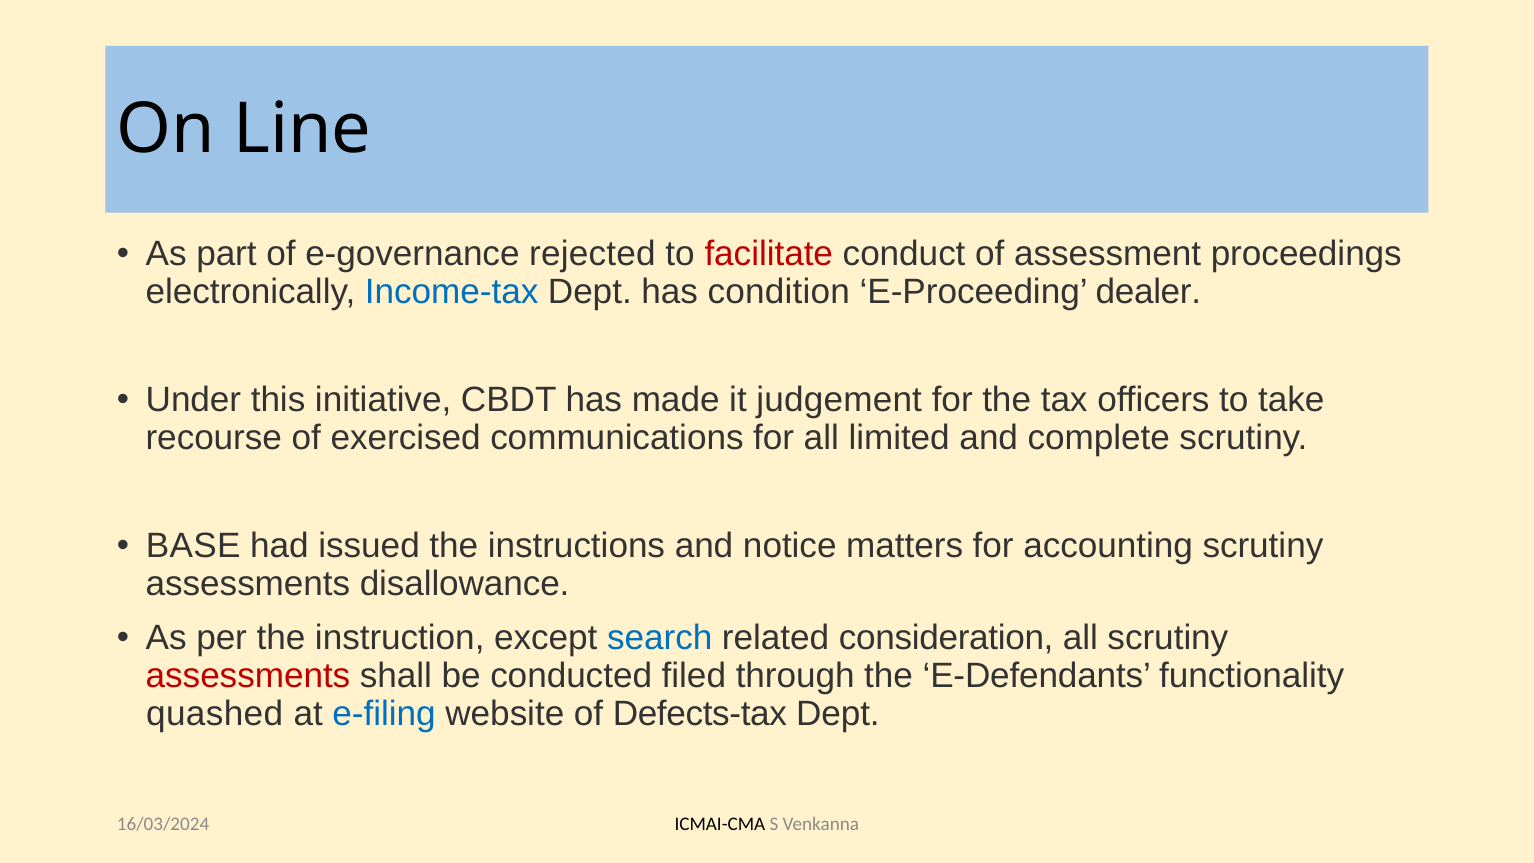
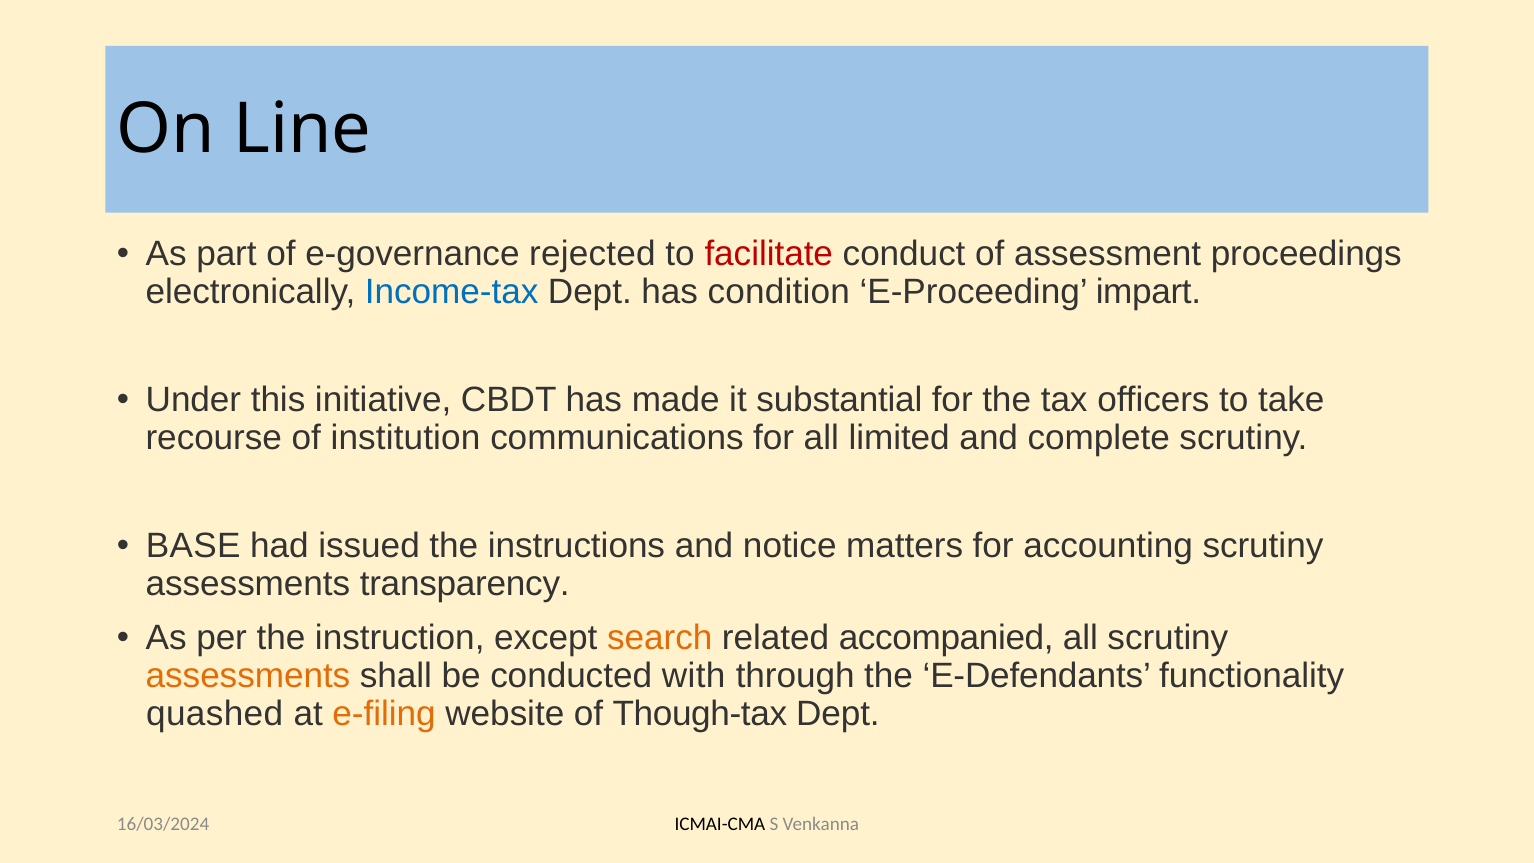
dealer: dealer -> impart
judgement: judgement -> substantial
exercised: exercised -> institution
disallowance: disallowance -> transparency
search colour: blue -> orange
consideration: consideration -> accompanied
assessments at (248, 676) colour: red -> orange
filed: filed -> with
e-filing colour: blue -> orange
Defects-tax: Defects-tax -> Though-tax
